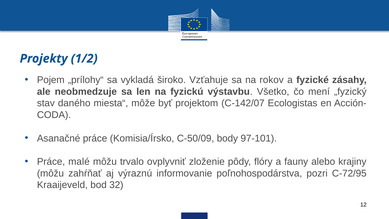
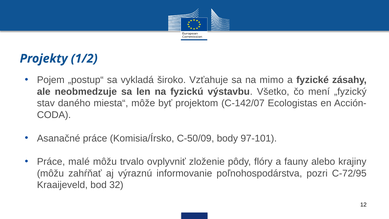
„prílohy“: „prílohy“ -> „postup“
rokov: rokov -> mimo
